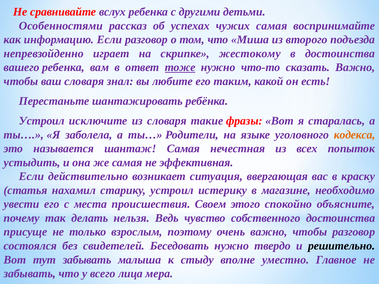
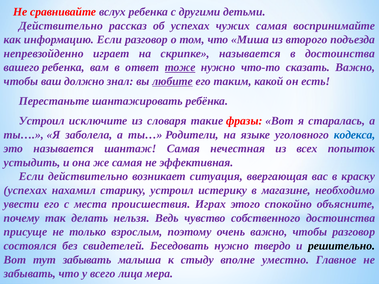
Особенностями at (61, 26): Особенностями -> Действительно
скрипке жестокому: жестокому -> называется
ваш словаря: словаря -> должно
любите underline: none -> present
кодекса colour: orange -> blue
статья at (25, 190): статья -> успехах
Своем: Своем -> Играх
